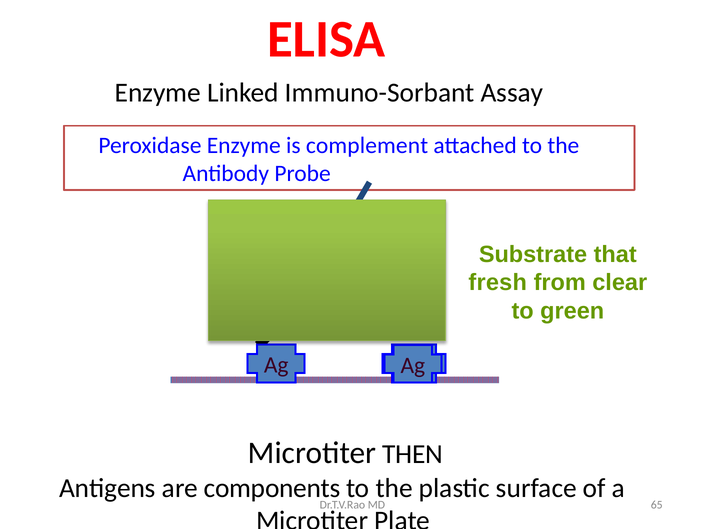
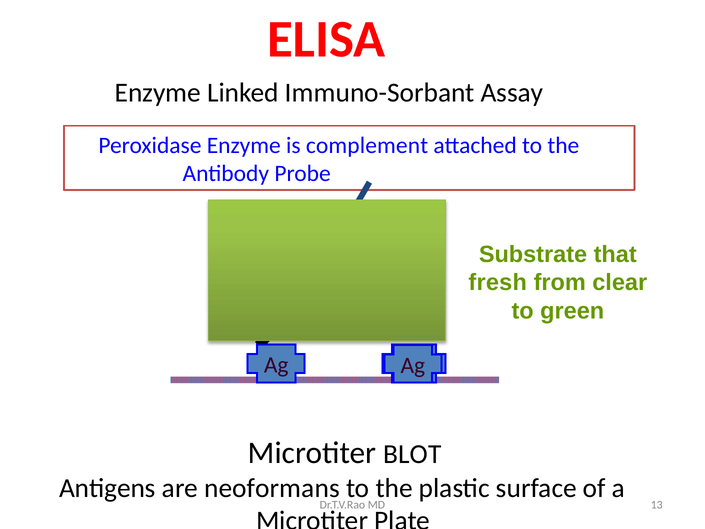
THEN: THEN -> BLOT
components: components -> neoformans
65: 65 -> 13
